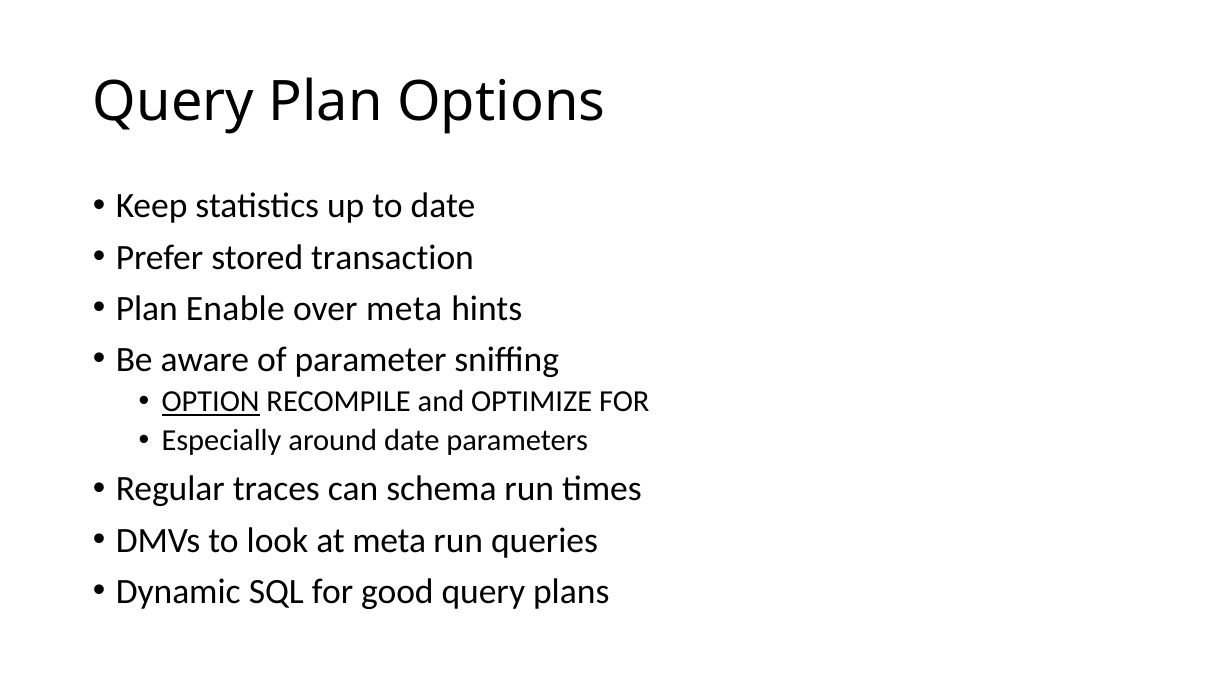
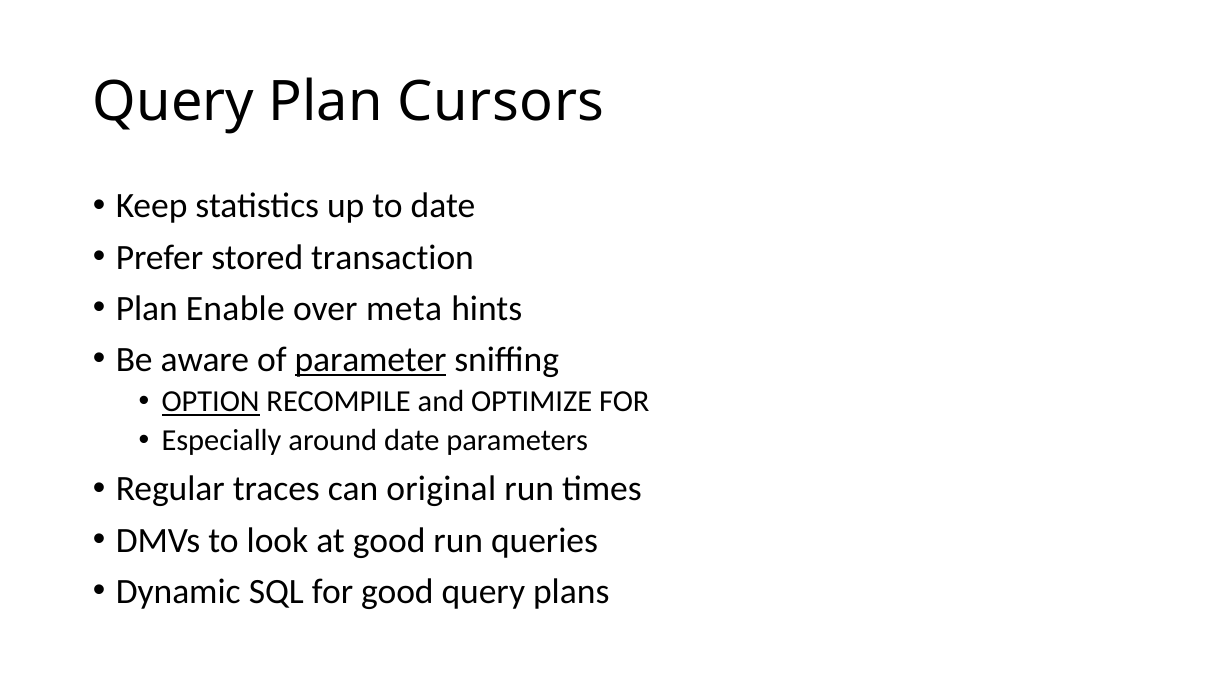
Options: Options -> Cursors
parameter underline: none -> present
schema: schema -> original
at meta: meta -> good
